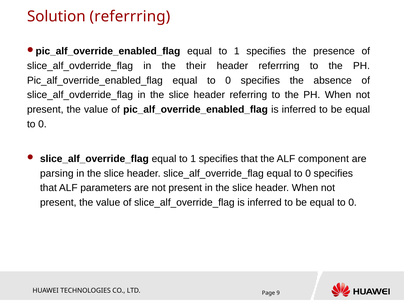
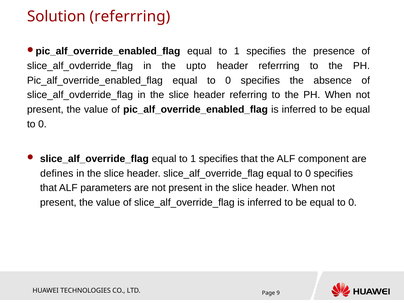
their: their -> upto
parsing: parsing -> defines
